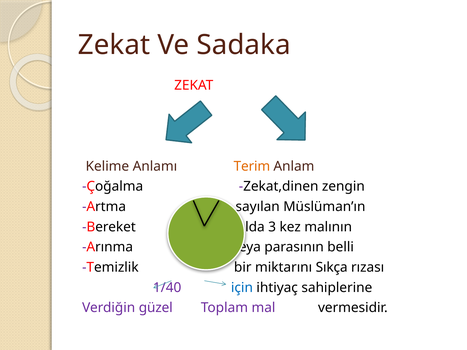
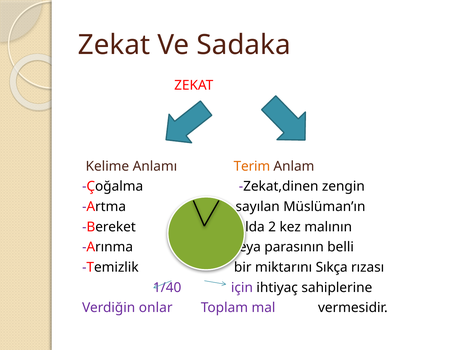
3: 3 -> 2
için colour: blue -> purple
güzel: güzel -> onlar
